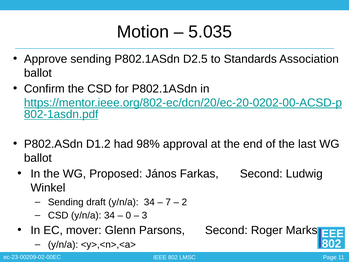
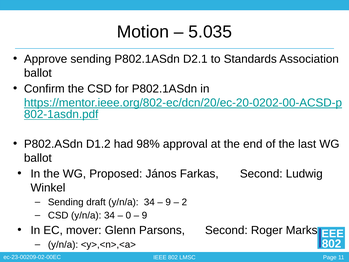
D2.5: D2.5 -> D2.1
7 at (168, 202): 7 -> 9
3 at (144, 215): 3 -> 9
